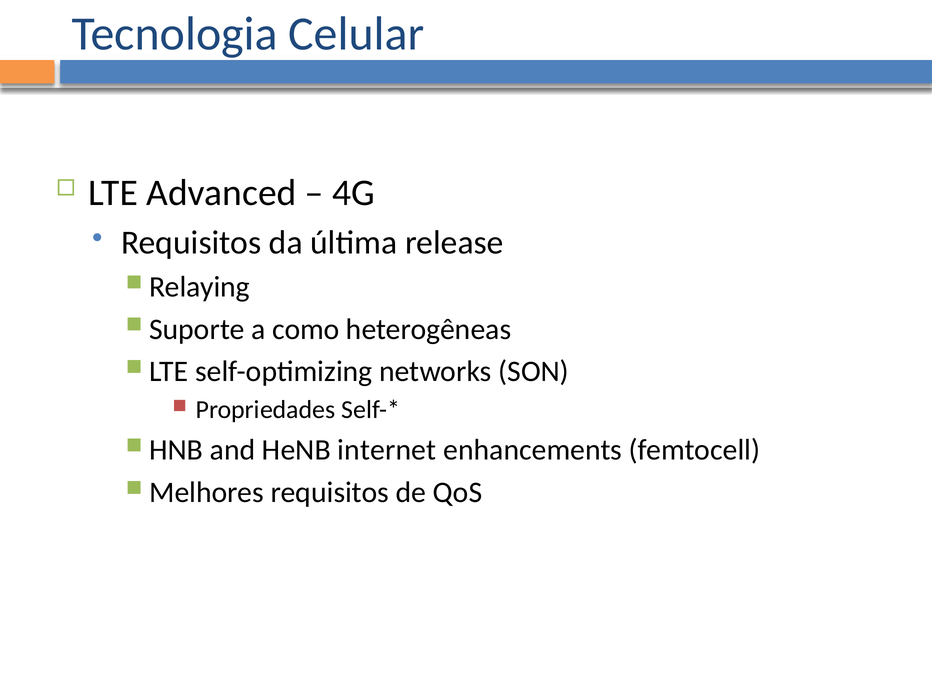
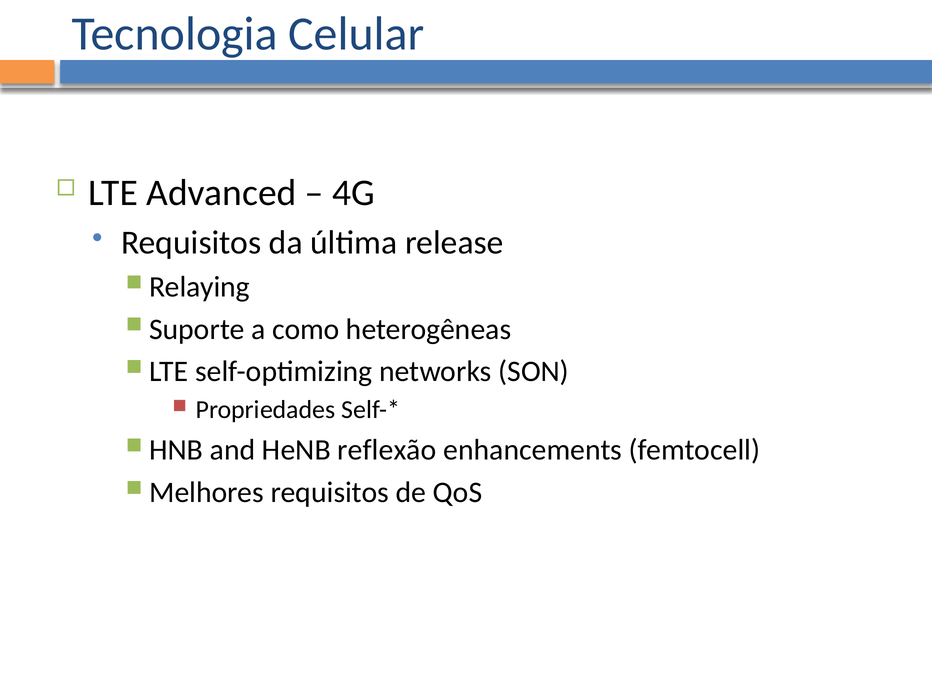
internet: internet -> reflexão
